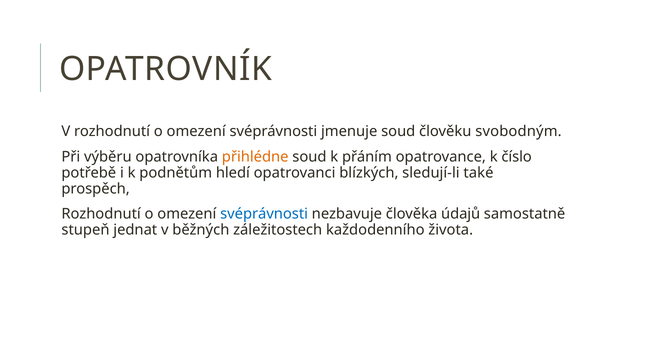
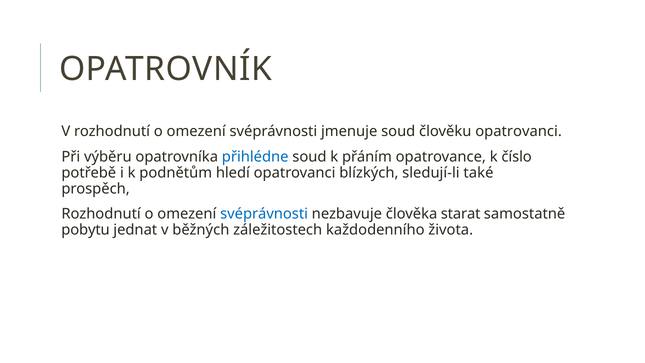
člověku svobodným: svobodným -> opatrovanci
přihlédne colour: orange -> blue
údajů: údajů -> starat
stupeň: stupeň -> pobytu
